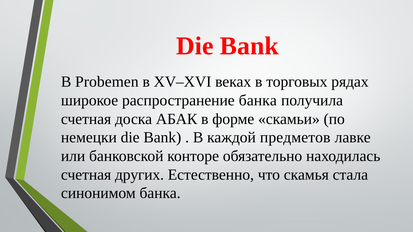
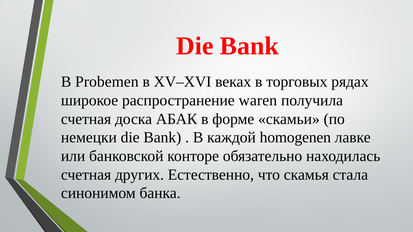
распространение банка: банка -> waren
предметов: предметов -> homogenen
